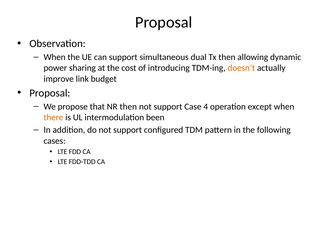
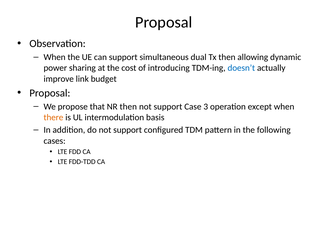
doesn’t colour: orange -> blue
4: 4 -> 3
been: been -> basis
